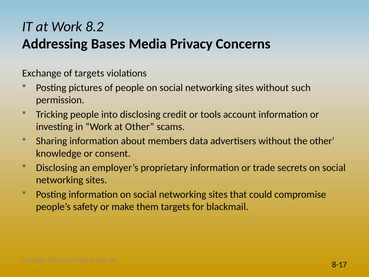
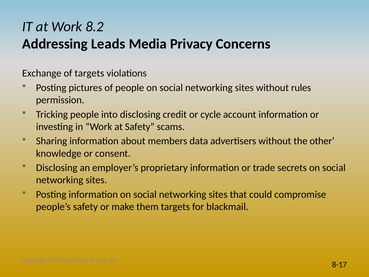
Bases: Bases -> Leads
such: such -> rules
tools: tools -> cycle
at Other: Other -> Safety
